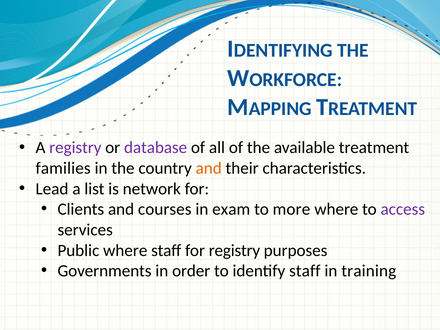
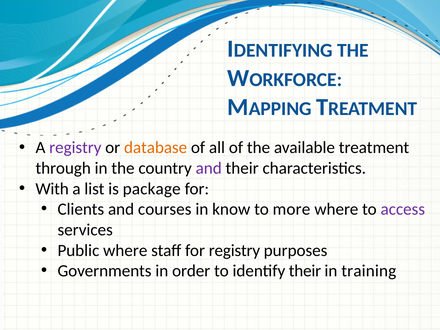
database colour: purple -> orange
families: families -> through
and at (209, 168) colour: orange -> purple
Lead: Lead -> With
network: network -> package
exam: exam -> know
identify staff: staff -> their
